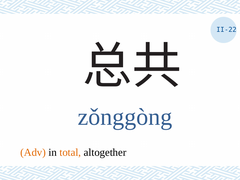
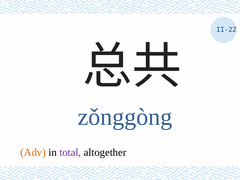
total colour: orange -> purple
